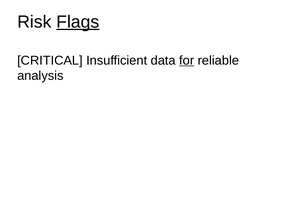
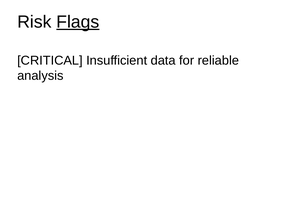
for underline: present -> none
